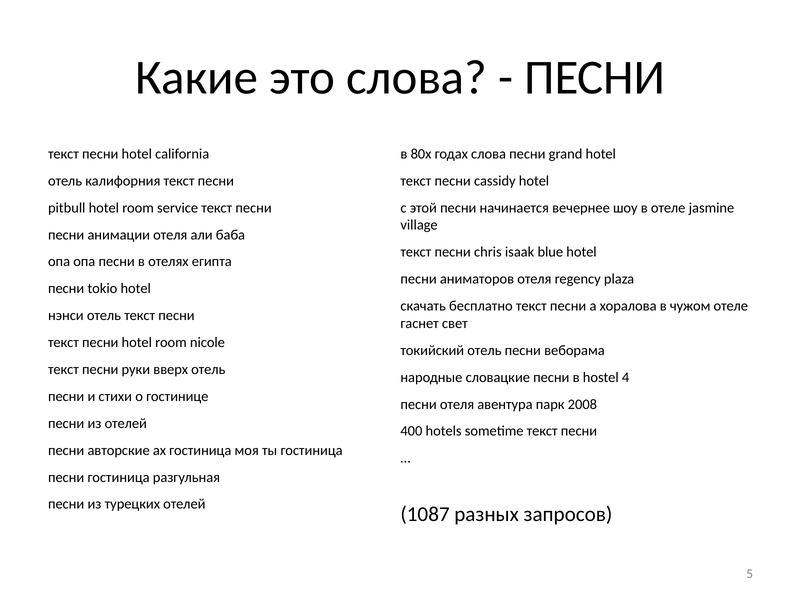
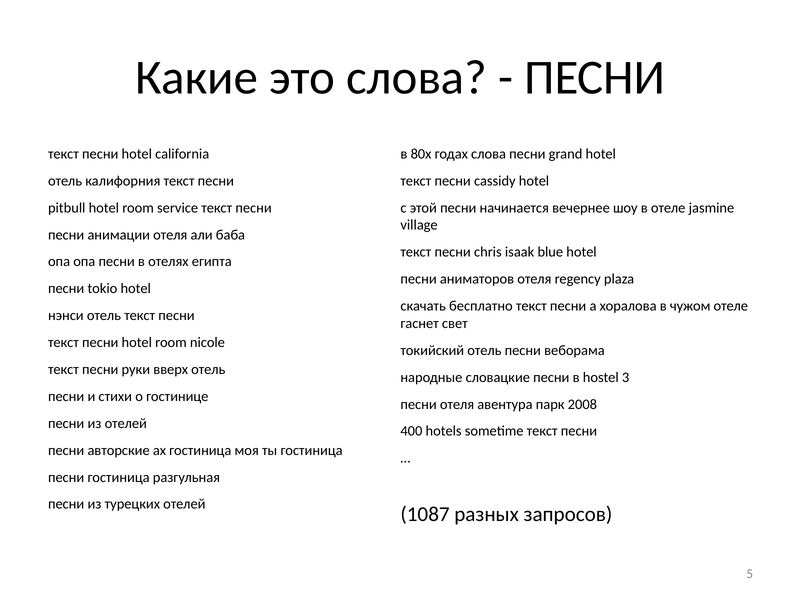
4: 4 -> 3
